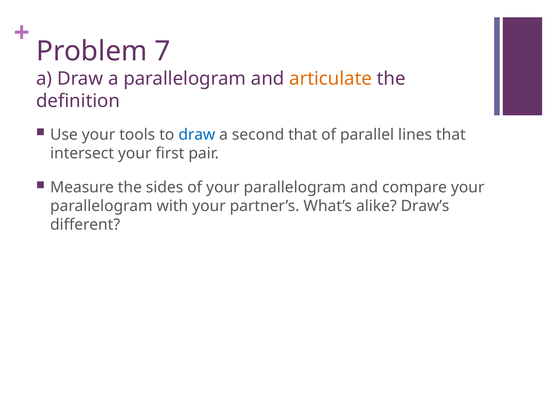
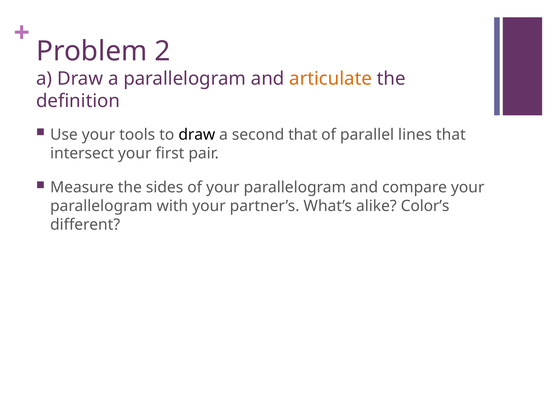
7: 7 -> 2
draw at (197, 135) colour: blue -> black
Draw’s: Draw’s -> Color’s
